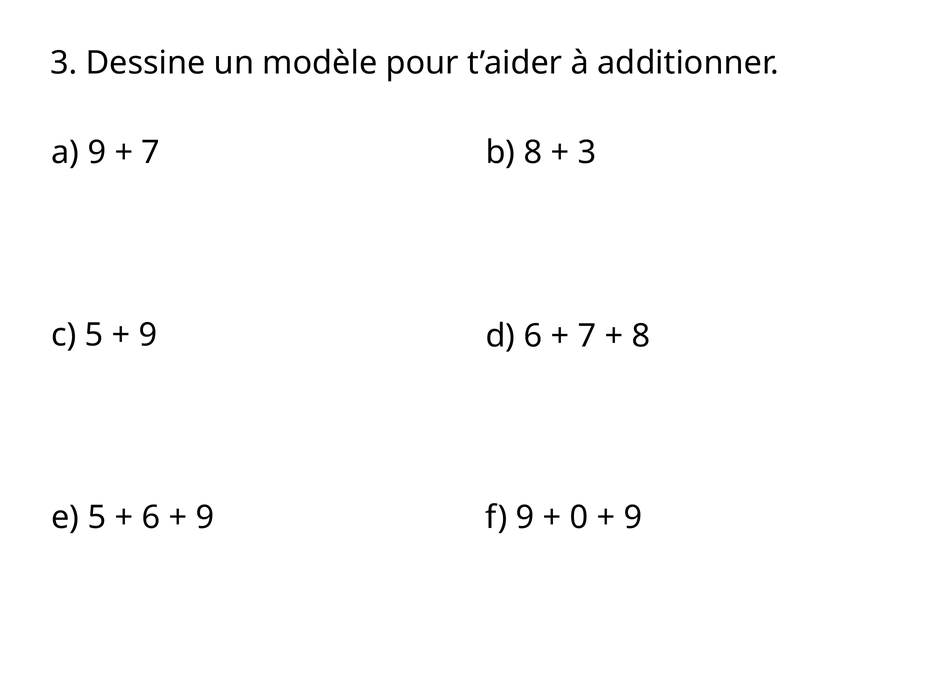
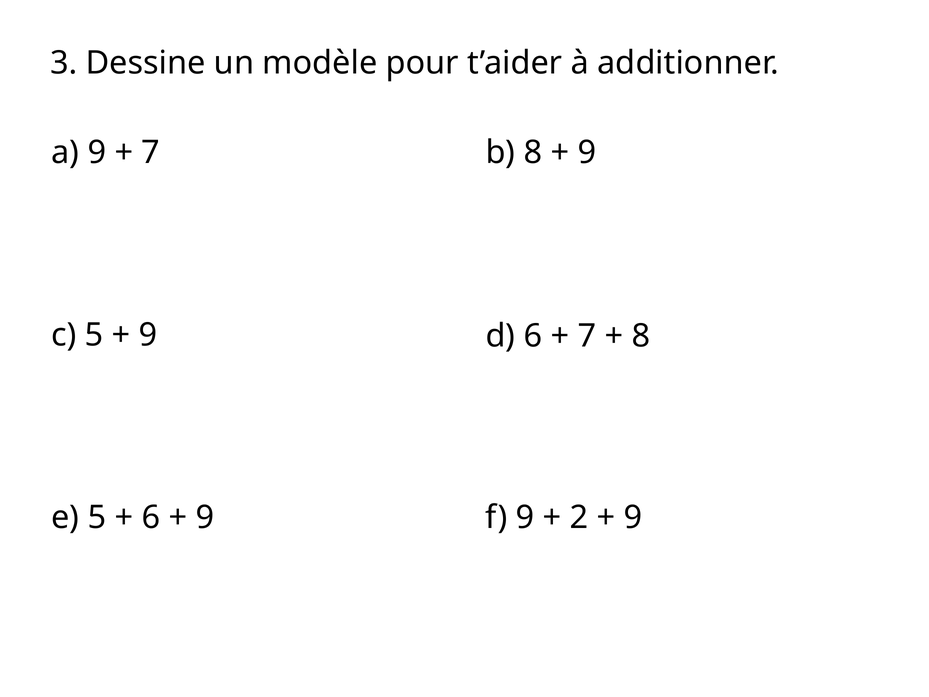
3 at (587, 152): 3 -> 9
0: 0 -> 2
